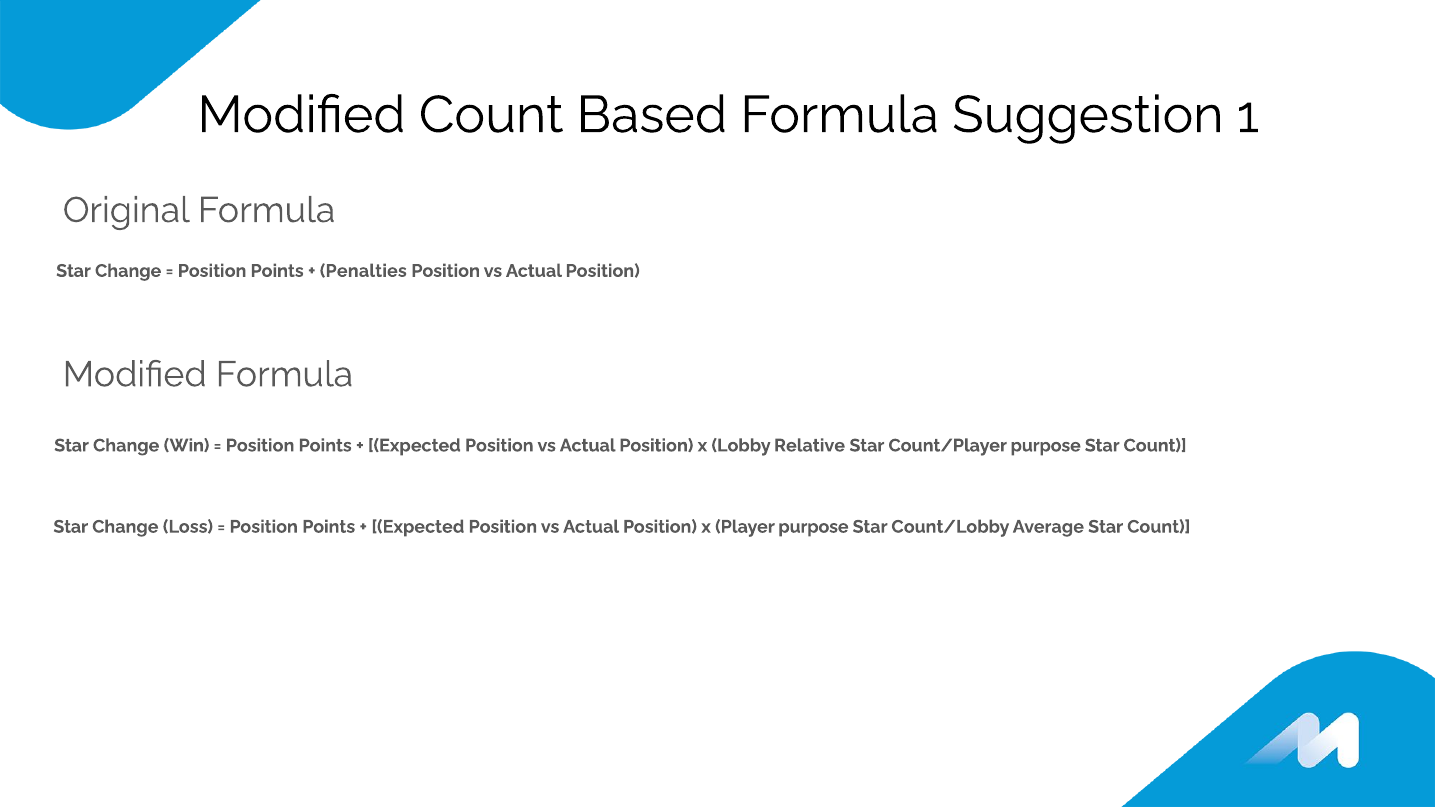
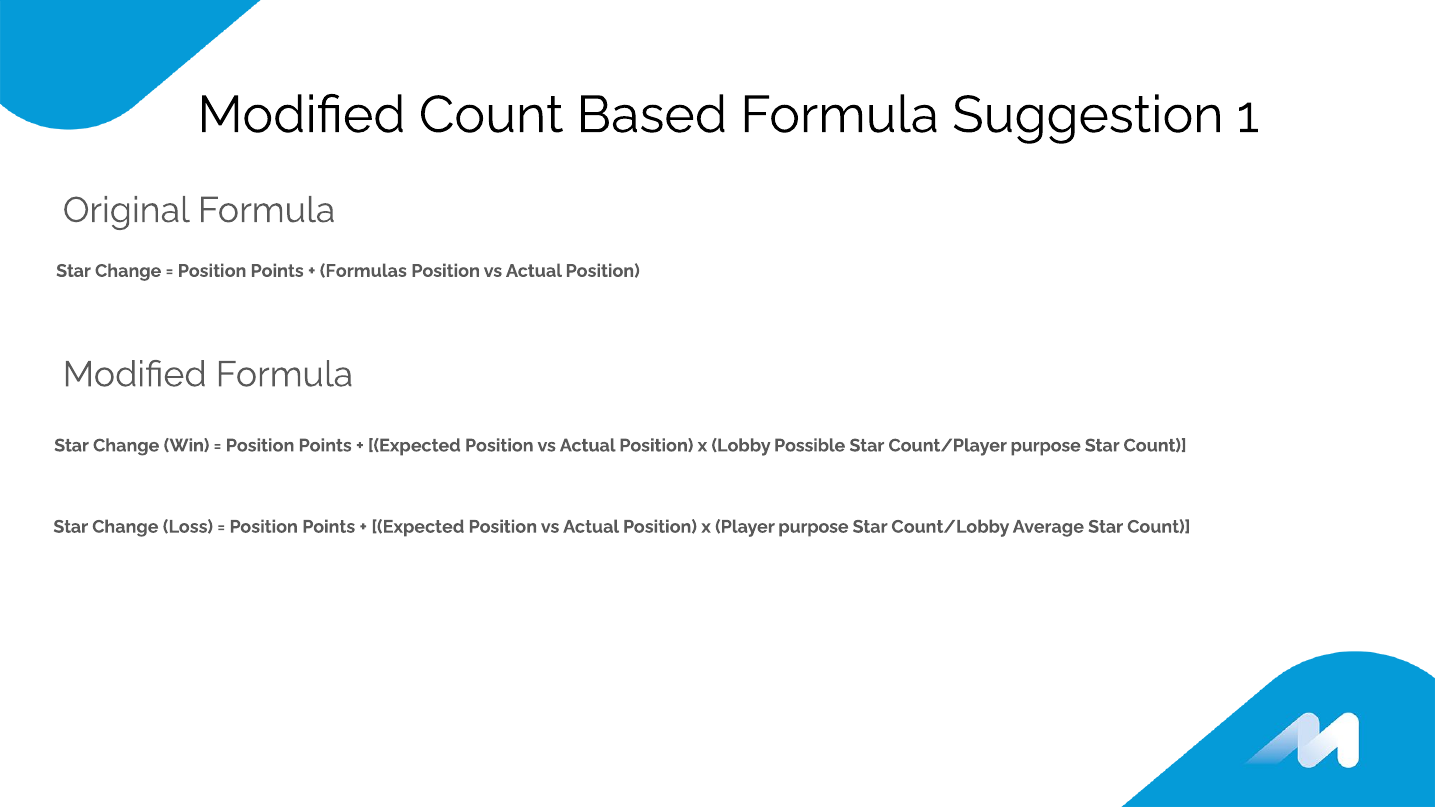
Penalties: Penalties -> Formulas
Relative: Relative -> Possible
